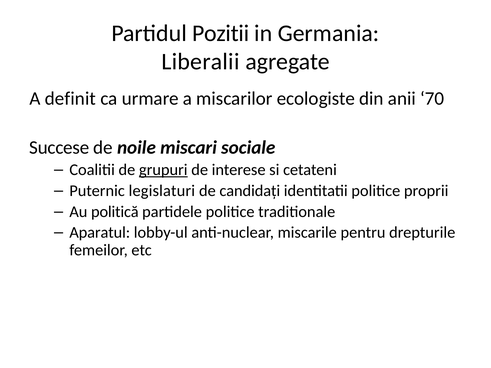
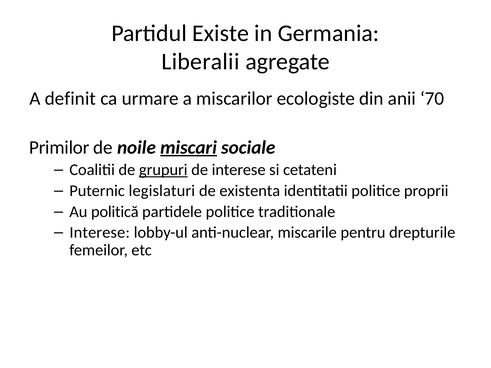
Pozitii: Pozitii -> Existe
Succese: Succese -> Primilor
miscari underline: none -> present
candidaţi: candidaţi -> existenta
Aparatul at (100, 233): Aparatul -> Interese
